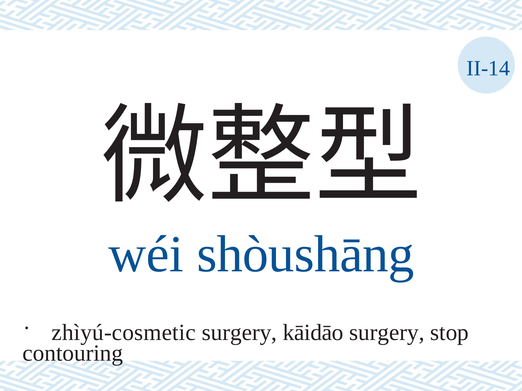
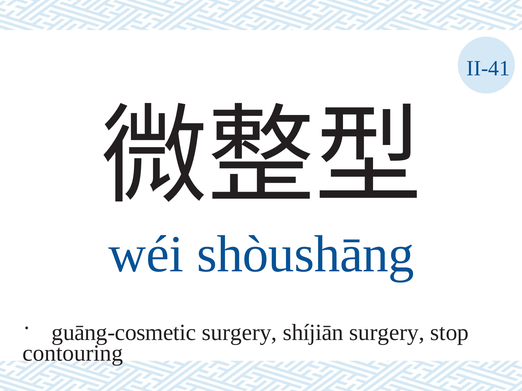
II-14: II-14 -> II-41
zhìyú-cosmetic: zhìyú-cosmetic -> guāng-cosmetic
kāidāo: kāidāo -> shíjiān
